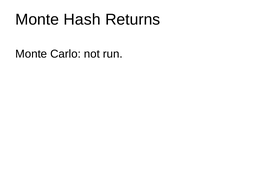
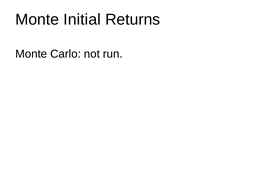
Hash: Hash -> Initial
